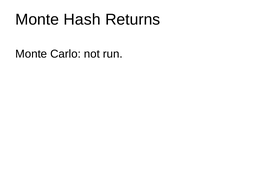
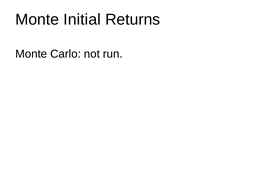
Hash: Hash -> Initial
